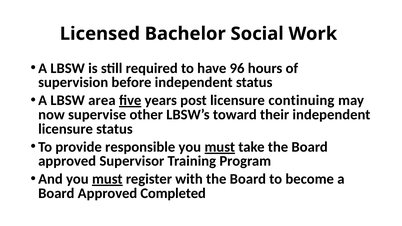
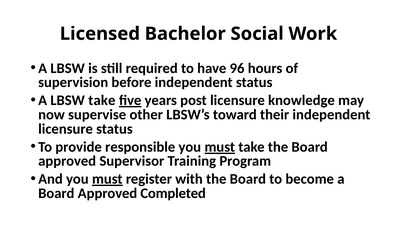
LBSW area: area -> take
continuing: continuing -> knowledge
